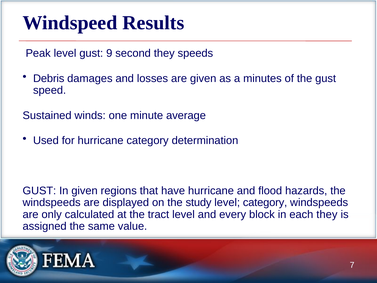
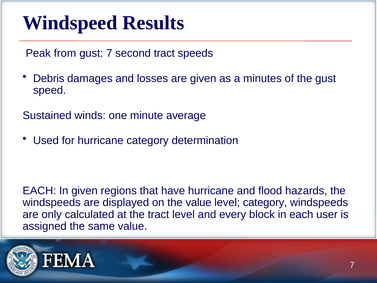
Peak level: level -> from
gust 9: 9 -> 7
second they: they -> tract
GUST at (39, 191): GUST -> EACH
the study: study -> value
each they: they -> user
